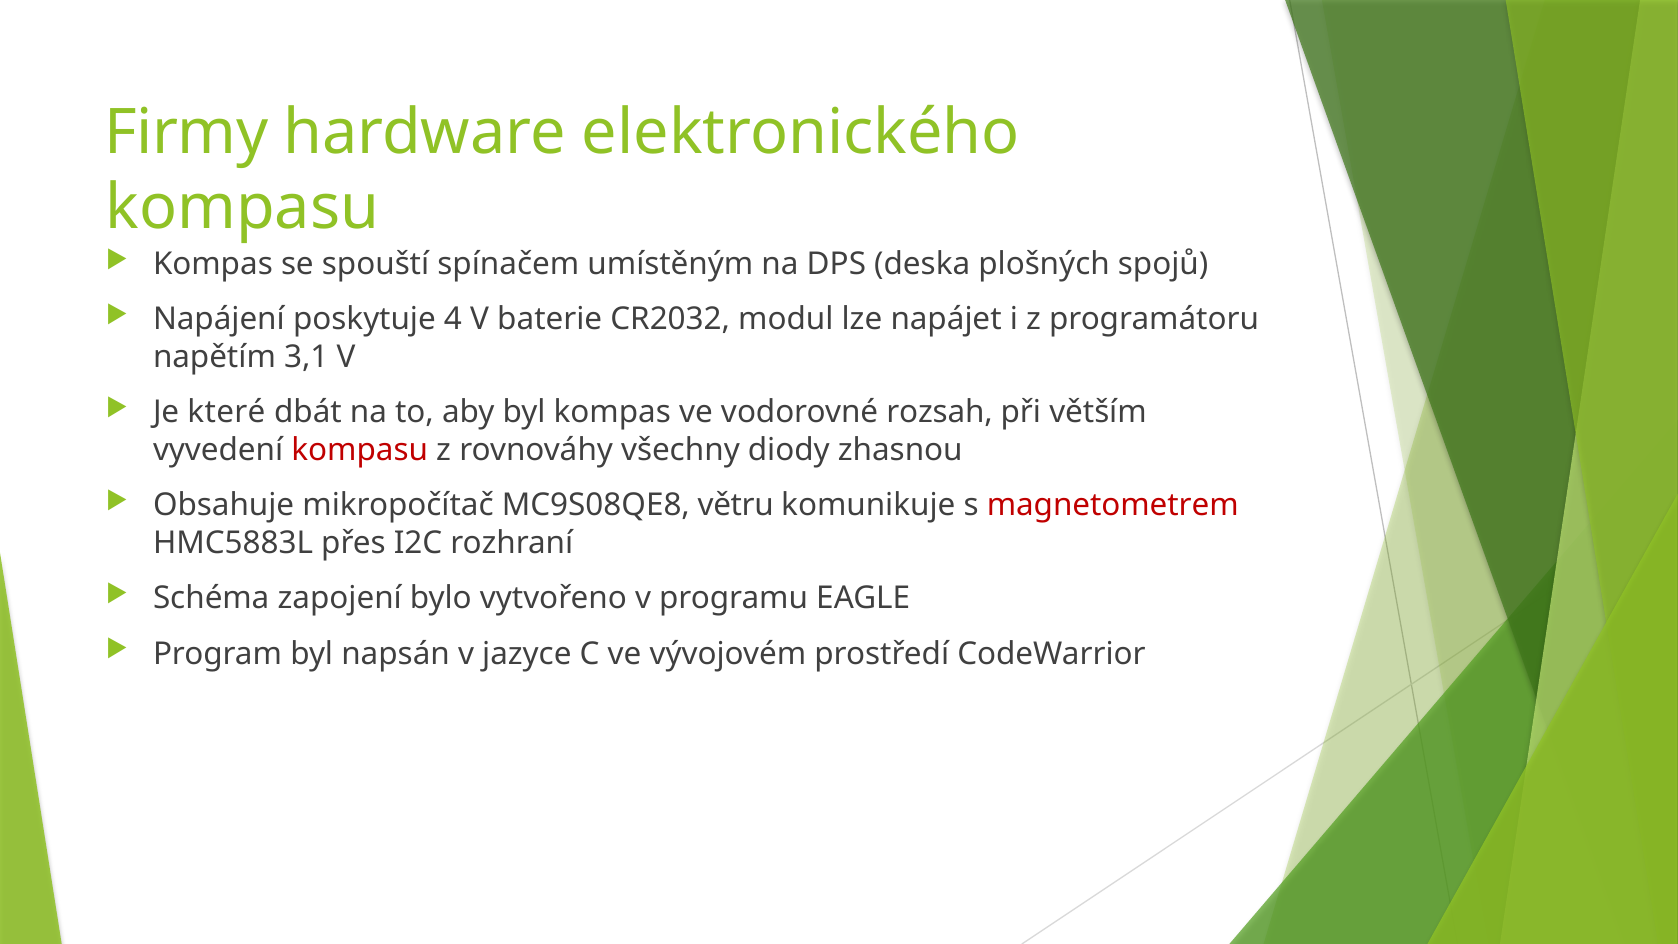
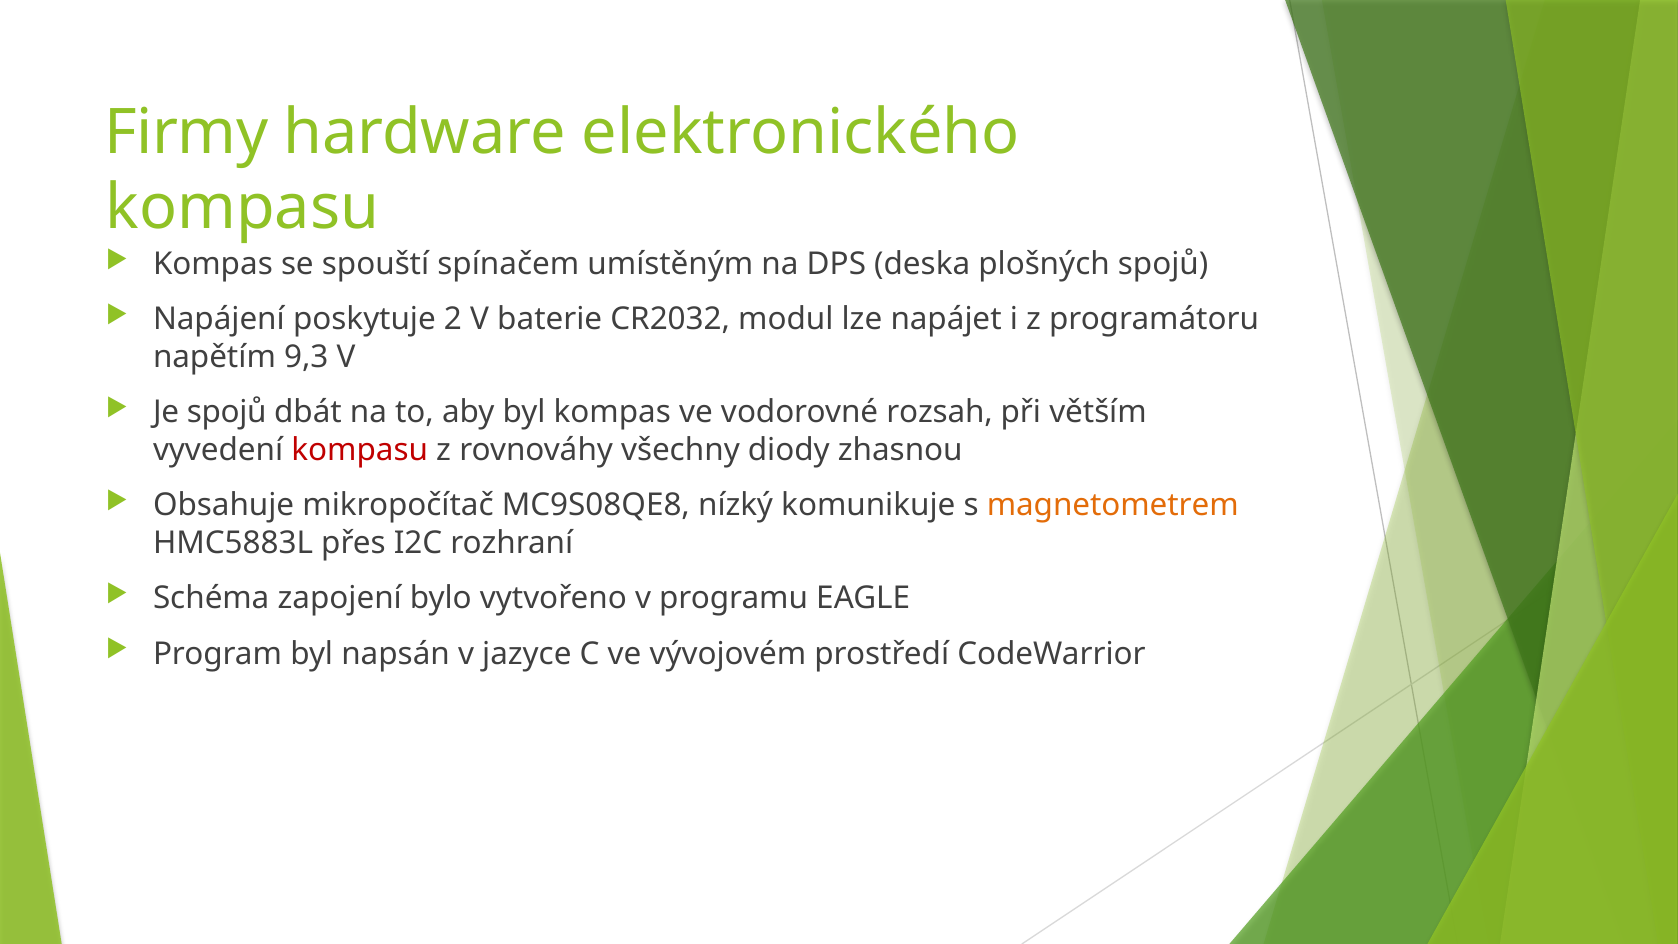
4: 4 -> 2
3,1: 3,1 -> 9,3
Je které: které -> spojů
větru: větru -> nízký
magnetometrem colour: red -> orange
